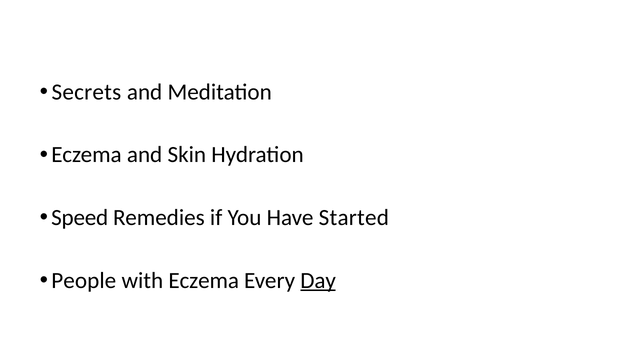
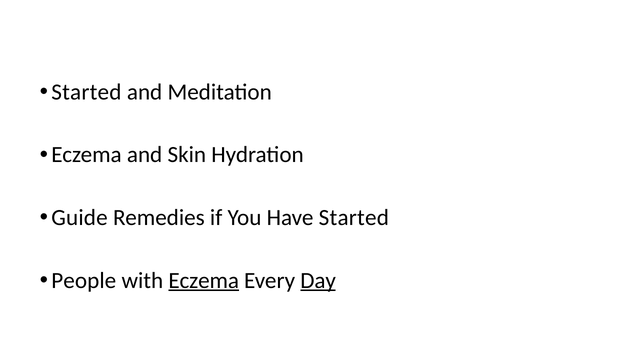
Secrets at (86, 92): Secrets -> Started
Speed: Speed -> Guide
Eczema at (204, 280) underline: none -> present
